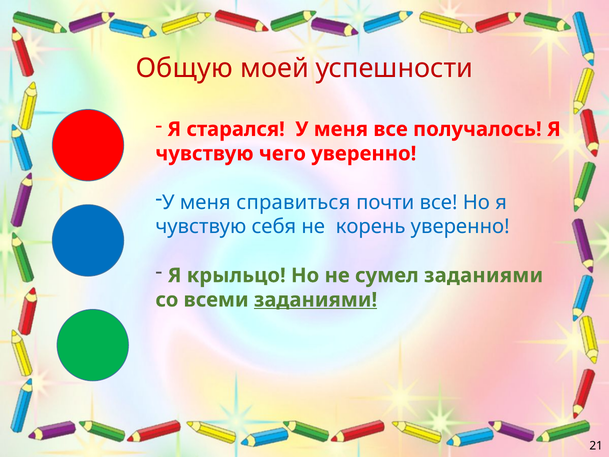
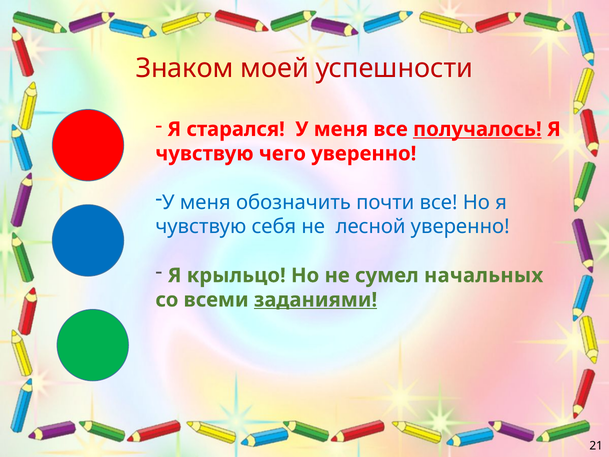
Общую: Общую -> Знаком
получалось underline: none -> present
справиться: справиться -> обозначить
корень: корень -> лесной
сумел заданиями: заданиями -> начальных
